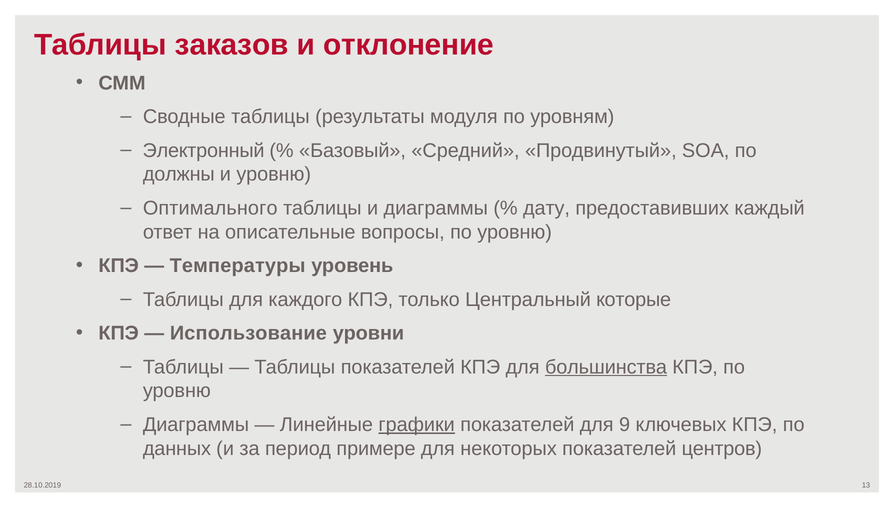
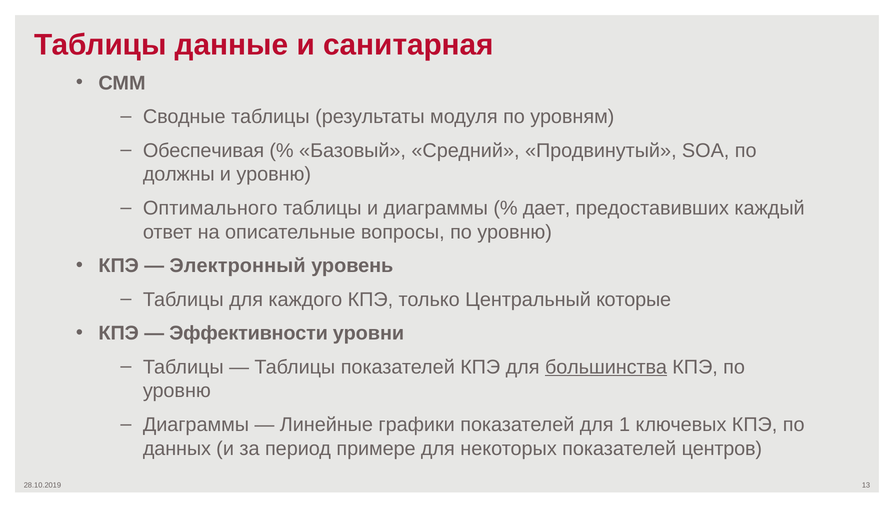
заказов: заказов -> данные
отклонение: отклонение -> санитарная
Электронный: Электронный -> Обеспечивая
дату: дату -> дает
Температуры: Температуры -> Электронный
Использование: Использование -> Эффективности
графики underline: present -> none
9: 9 -> 1
